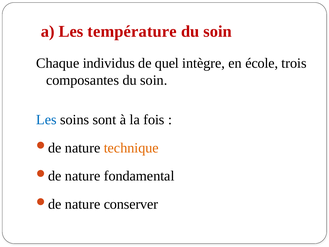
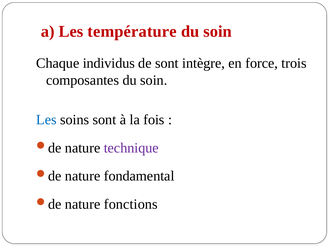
de quel: quel -> sont
école: école -> force
technique colour: orange -> purple
conserver: conserver -> fonctions
